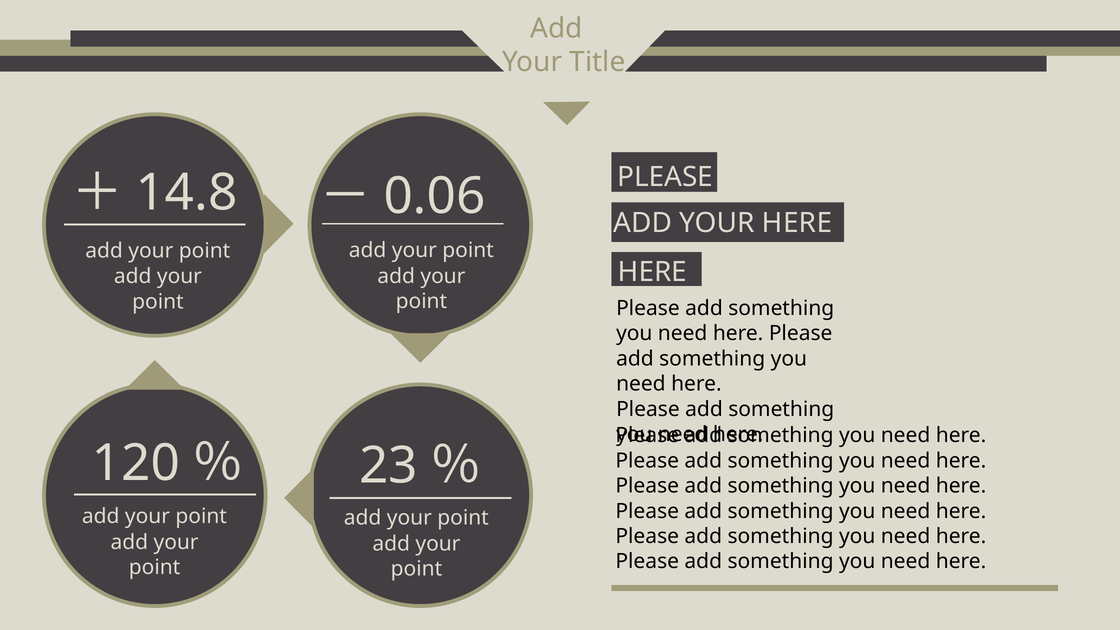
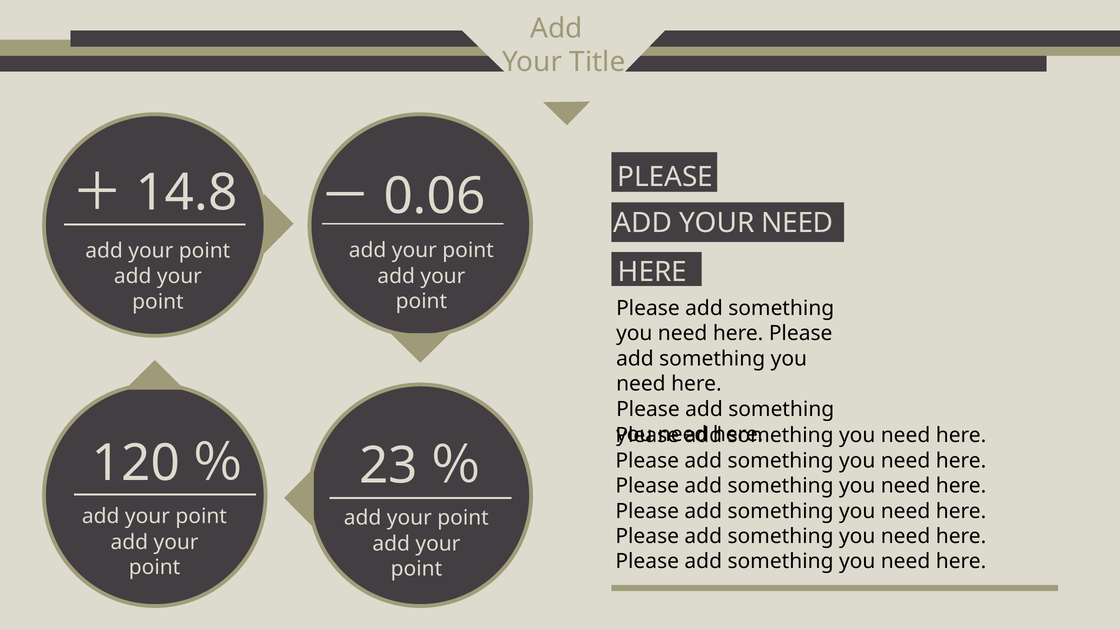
YOUR HERE: HERE -> NEED
